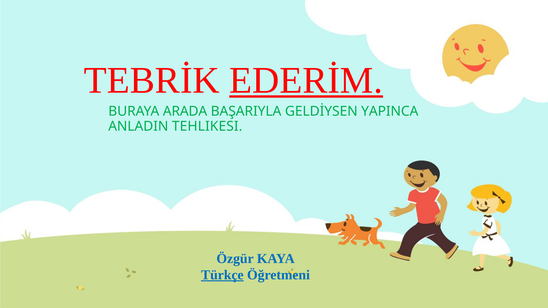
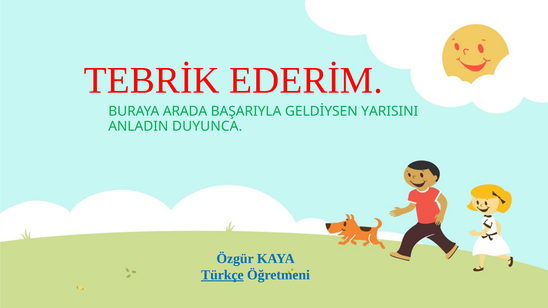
EDERİM underline: present -> none
YAPINCA: YAPINCA -> YARISINI
TEHLIKESI: TEHLIKESI -> DUYUNCA
